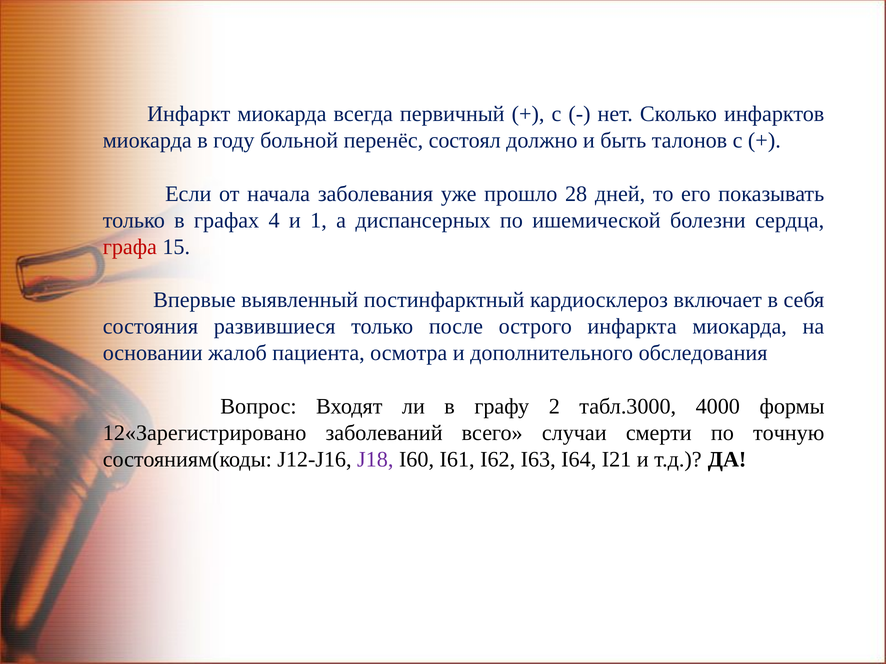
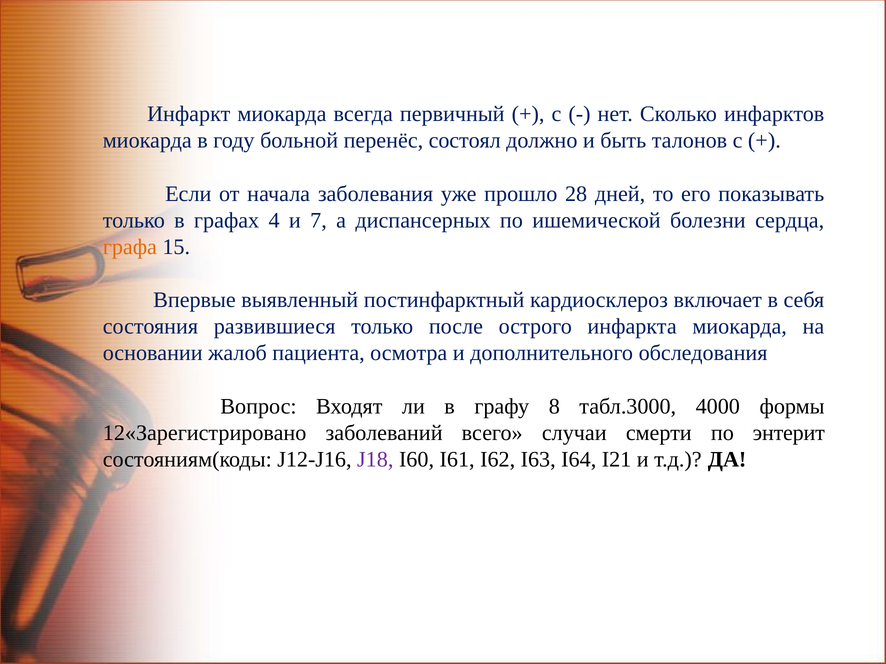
1: 1 -> 7
графа colour: red -> orange
2: 2 -> 8
точную: точную -> энтерит
